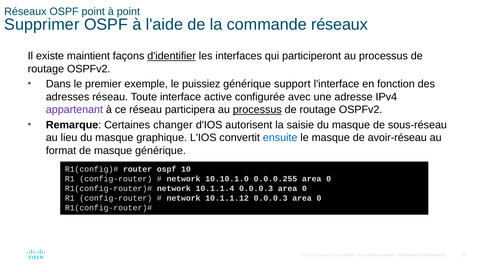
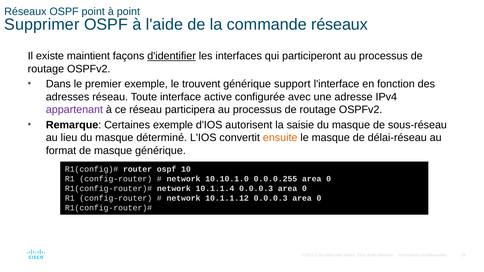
puissiez: puissiez -> trouvent
processus at (257, 110) underline: present -> none
Certaines changer: changer -> exemple
graphique: graphique -> déterminé
ensuite colour: blue -> orange
avoir-réseau: avoir-réseau -> délai-réseau
